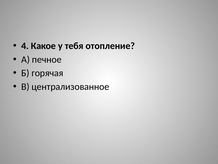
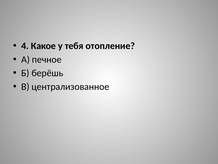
горячая: горячая -> берёшь
